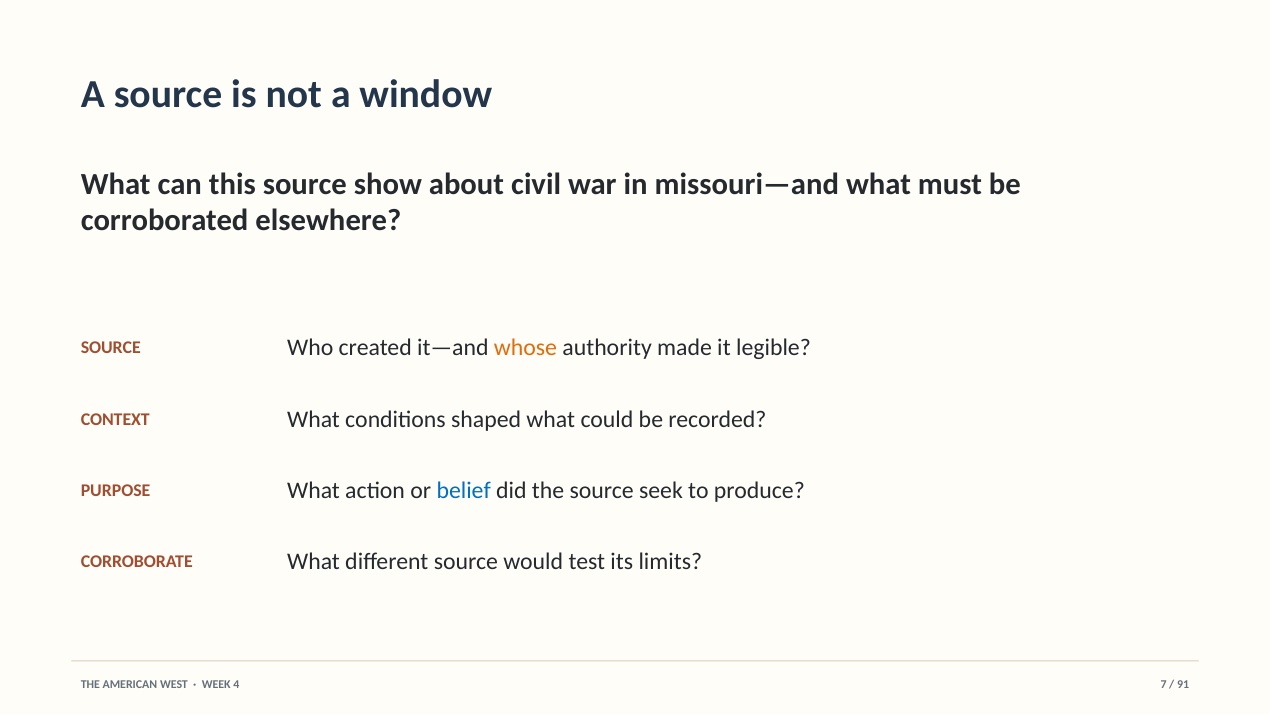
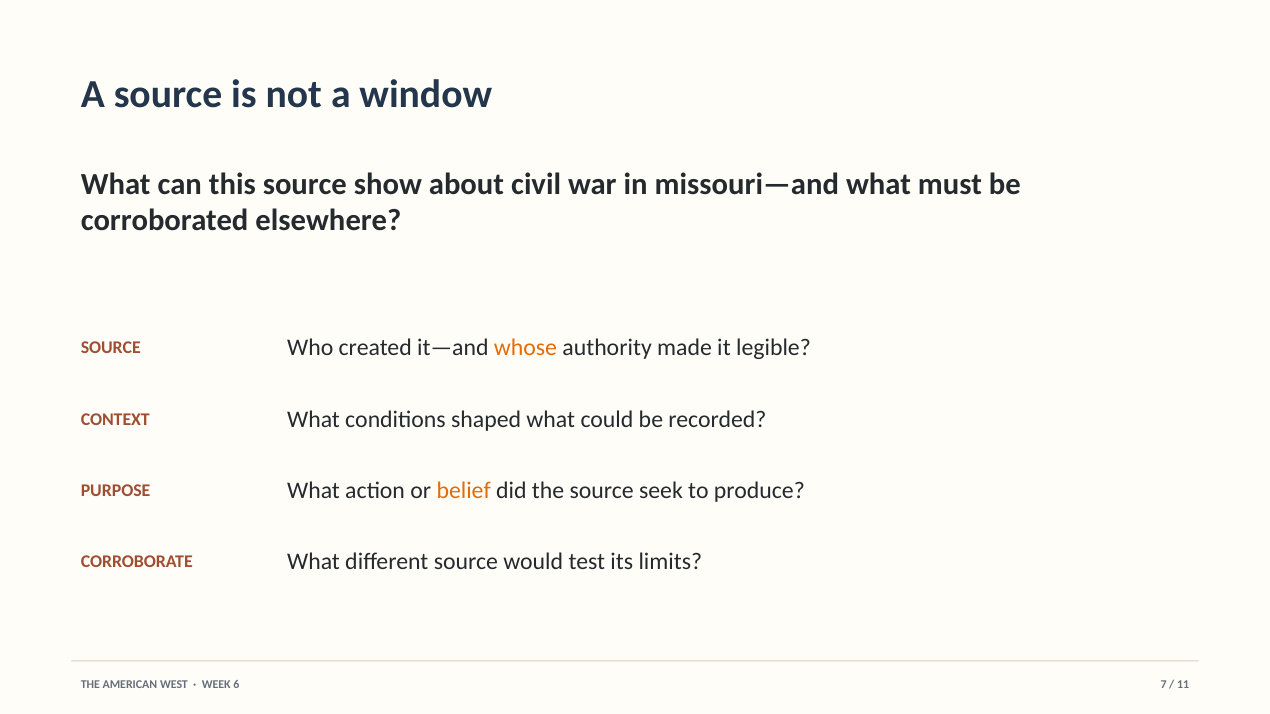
belief colour: blue -> orange
4: 4 -> 6
91: 91 -> 11
